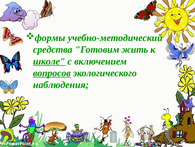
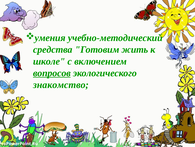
формы: формы -> умения
школе underline: present -> none
наблюдения: наблюдения -> знакомство
